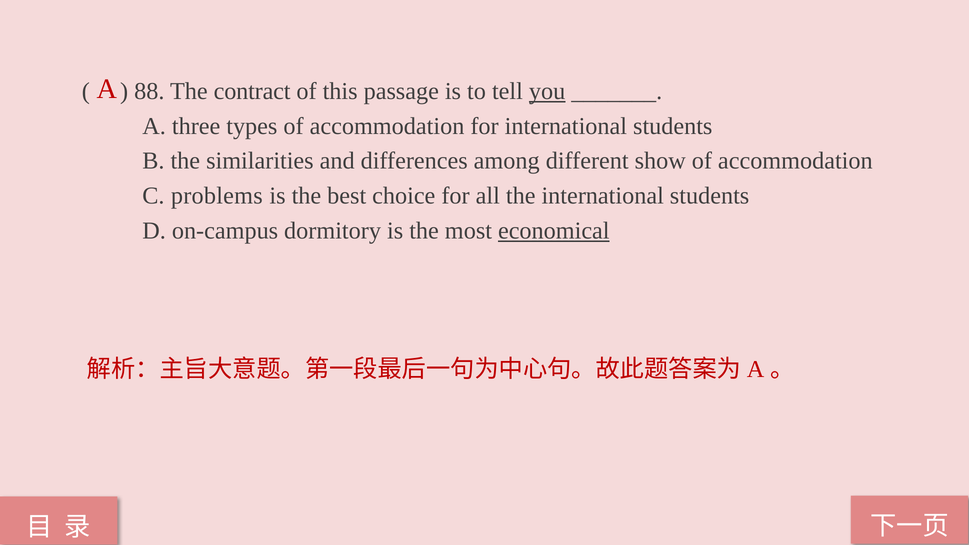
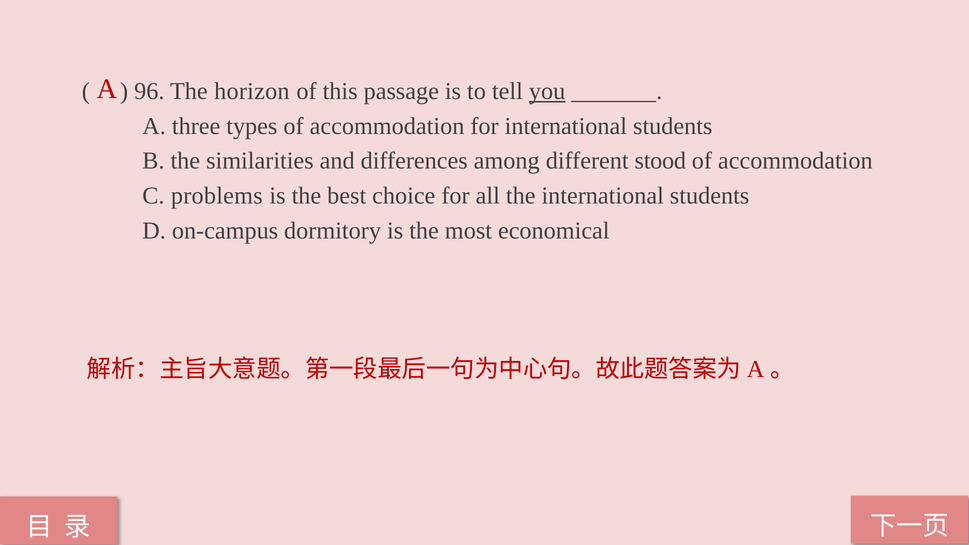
88: 88 -> 96
contract: contract -> horizon
show: show -> stood
economical underline: present -> none
